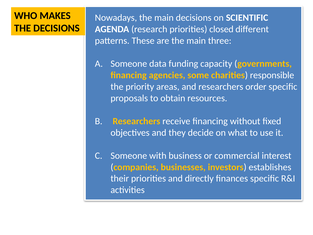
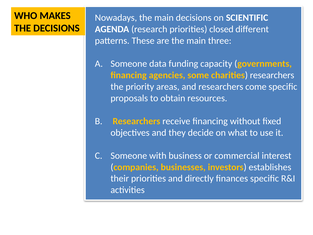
charities responsible: responsible -> researchers
order: order -> come
